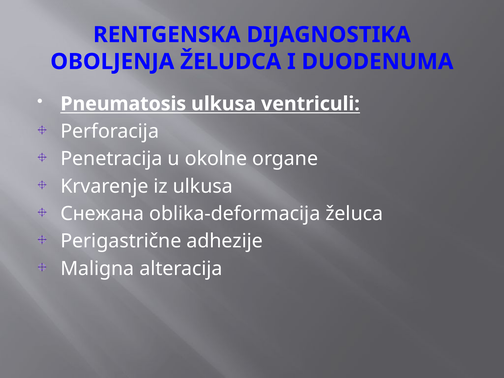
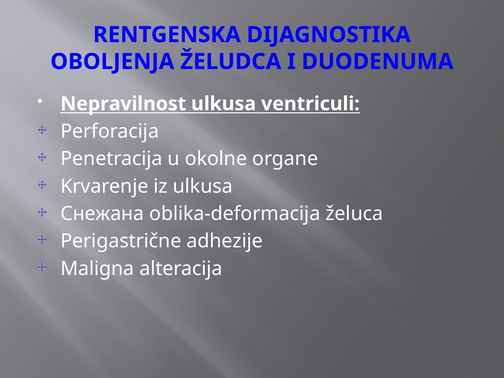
Pneumatosis: Pneumatosis -> Nepravilnost
